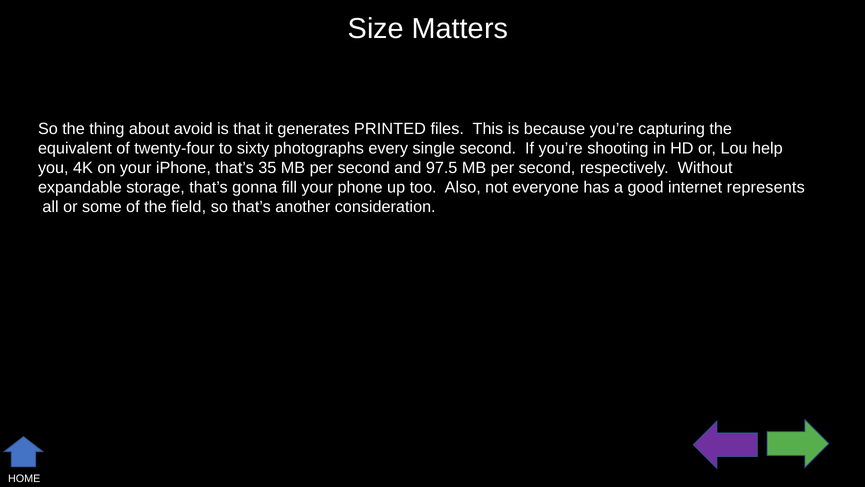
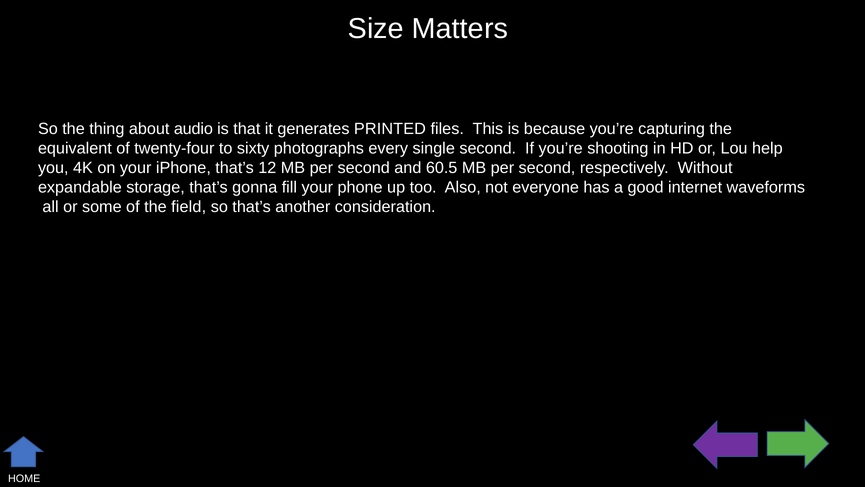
avoid: avoid -> audio
35: 35 -> 12
97.5: 97.5 -> 60.5
represents: represents -> waveforms
